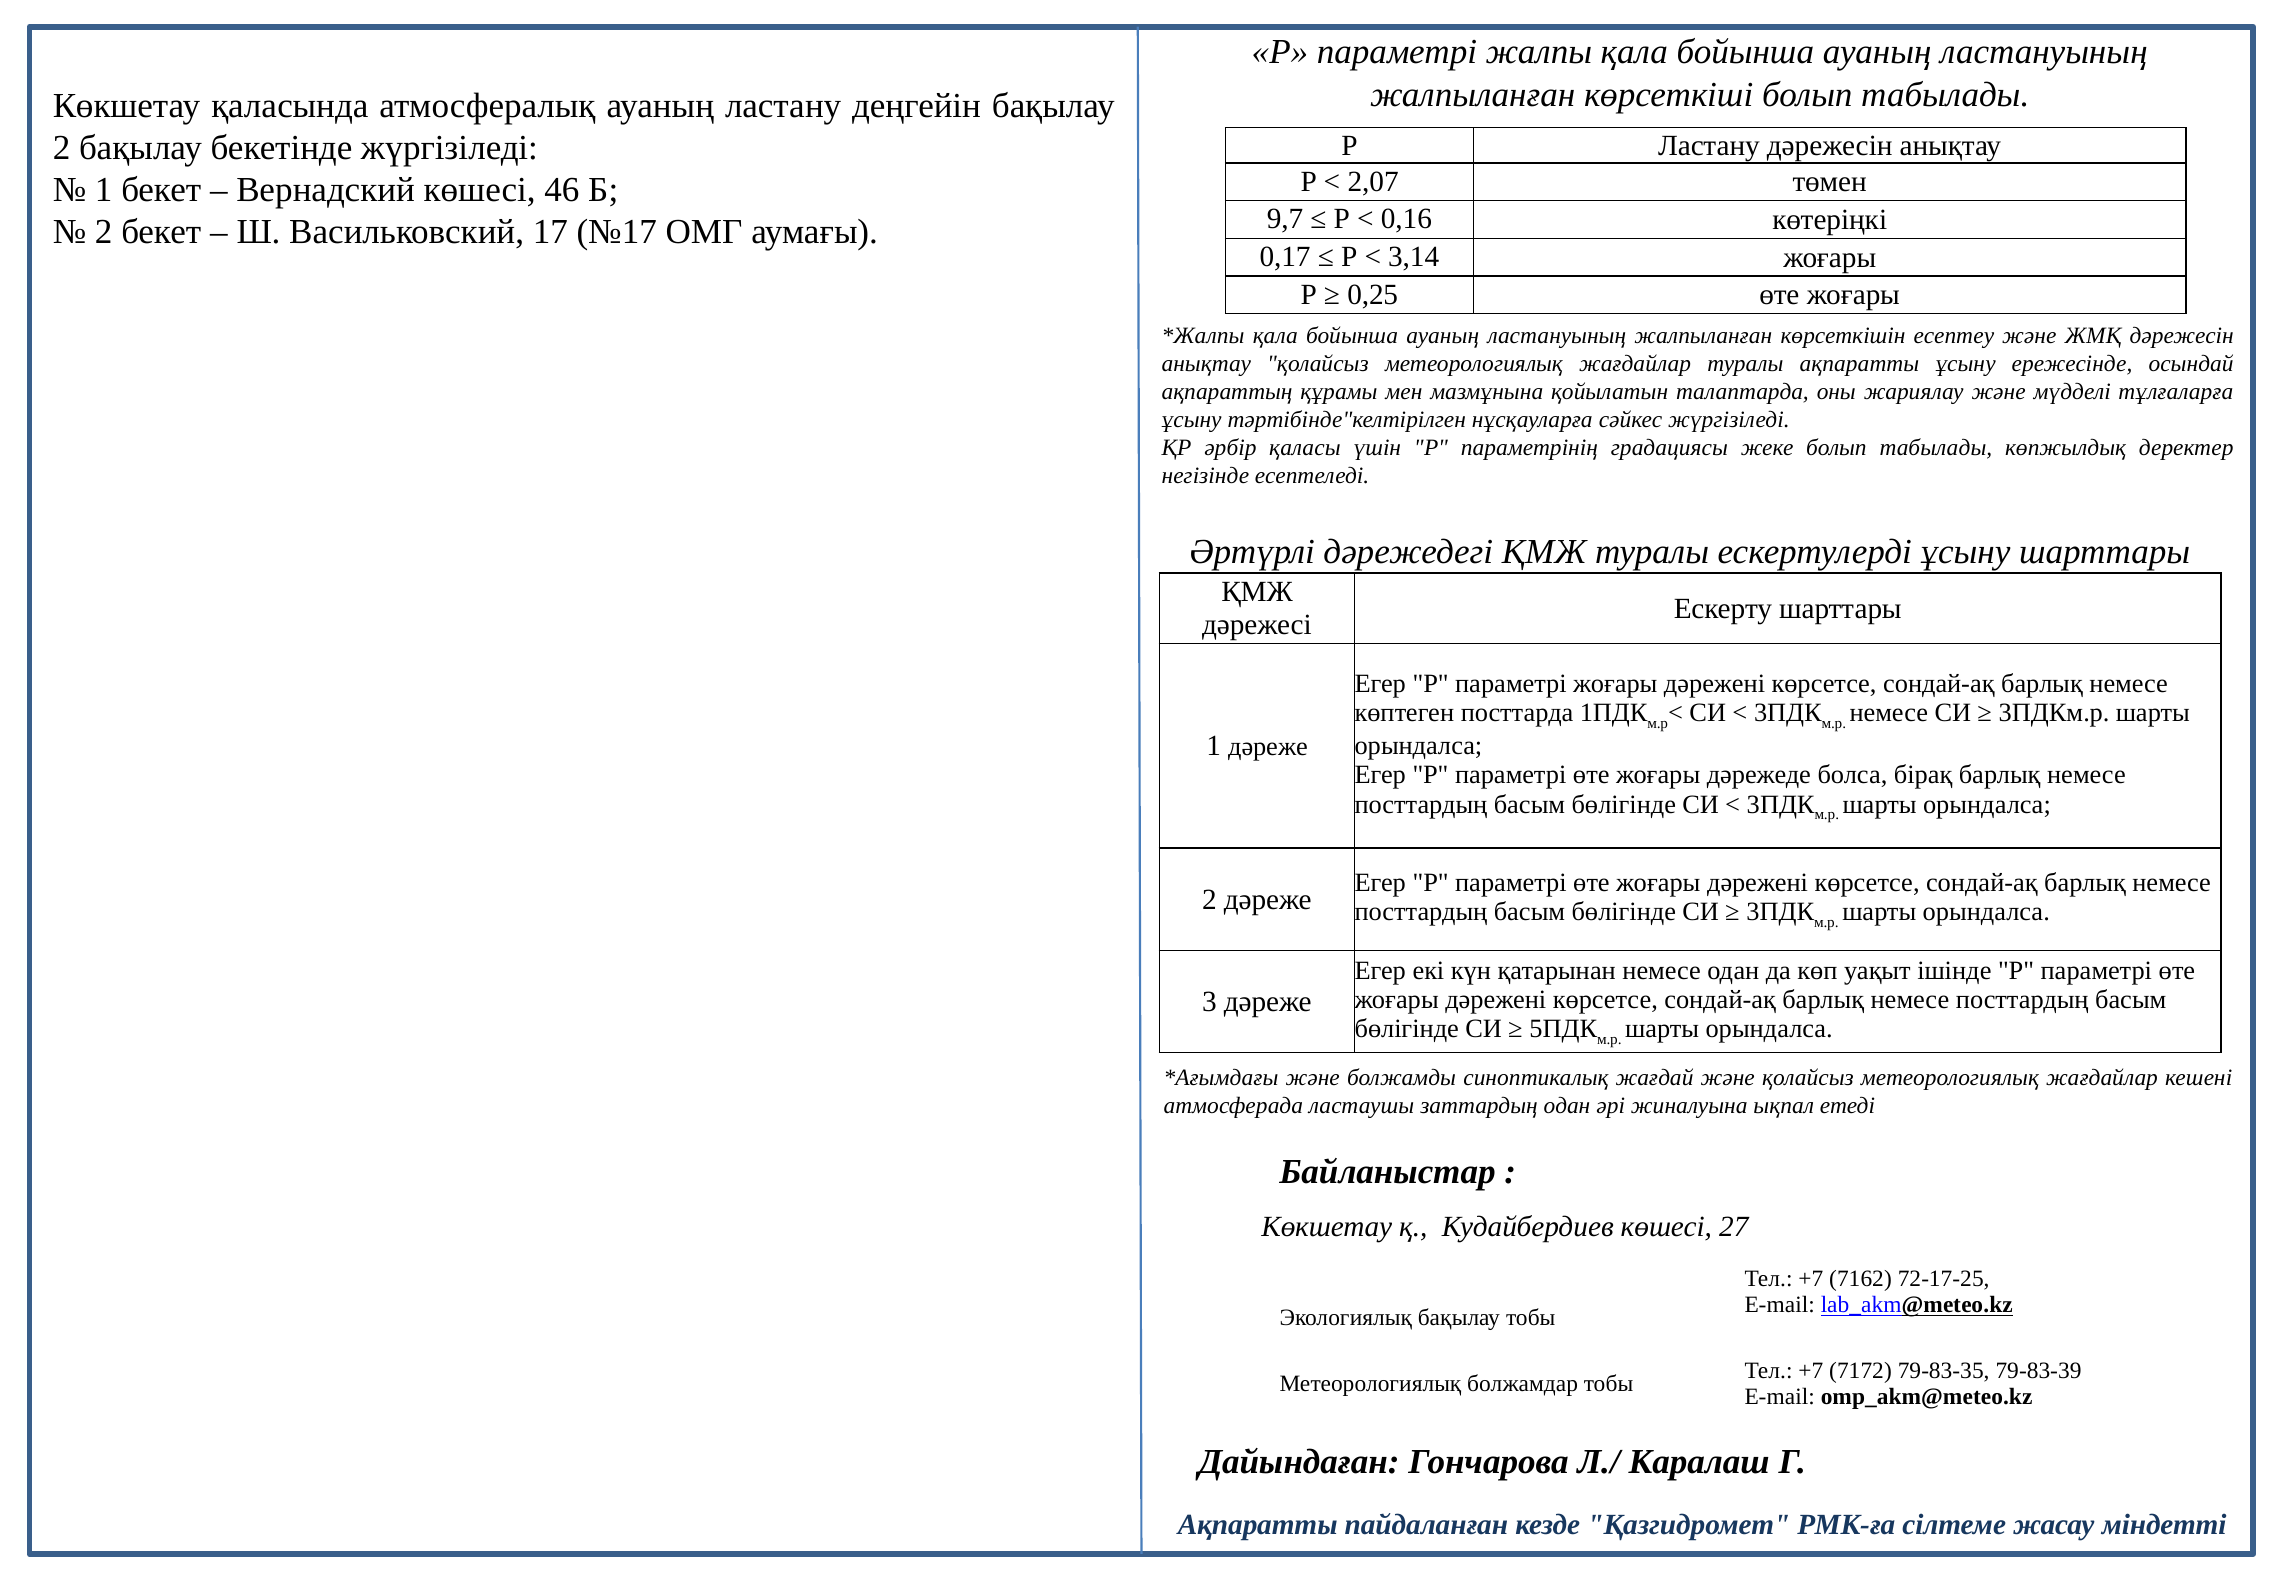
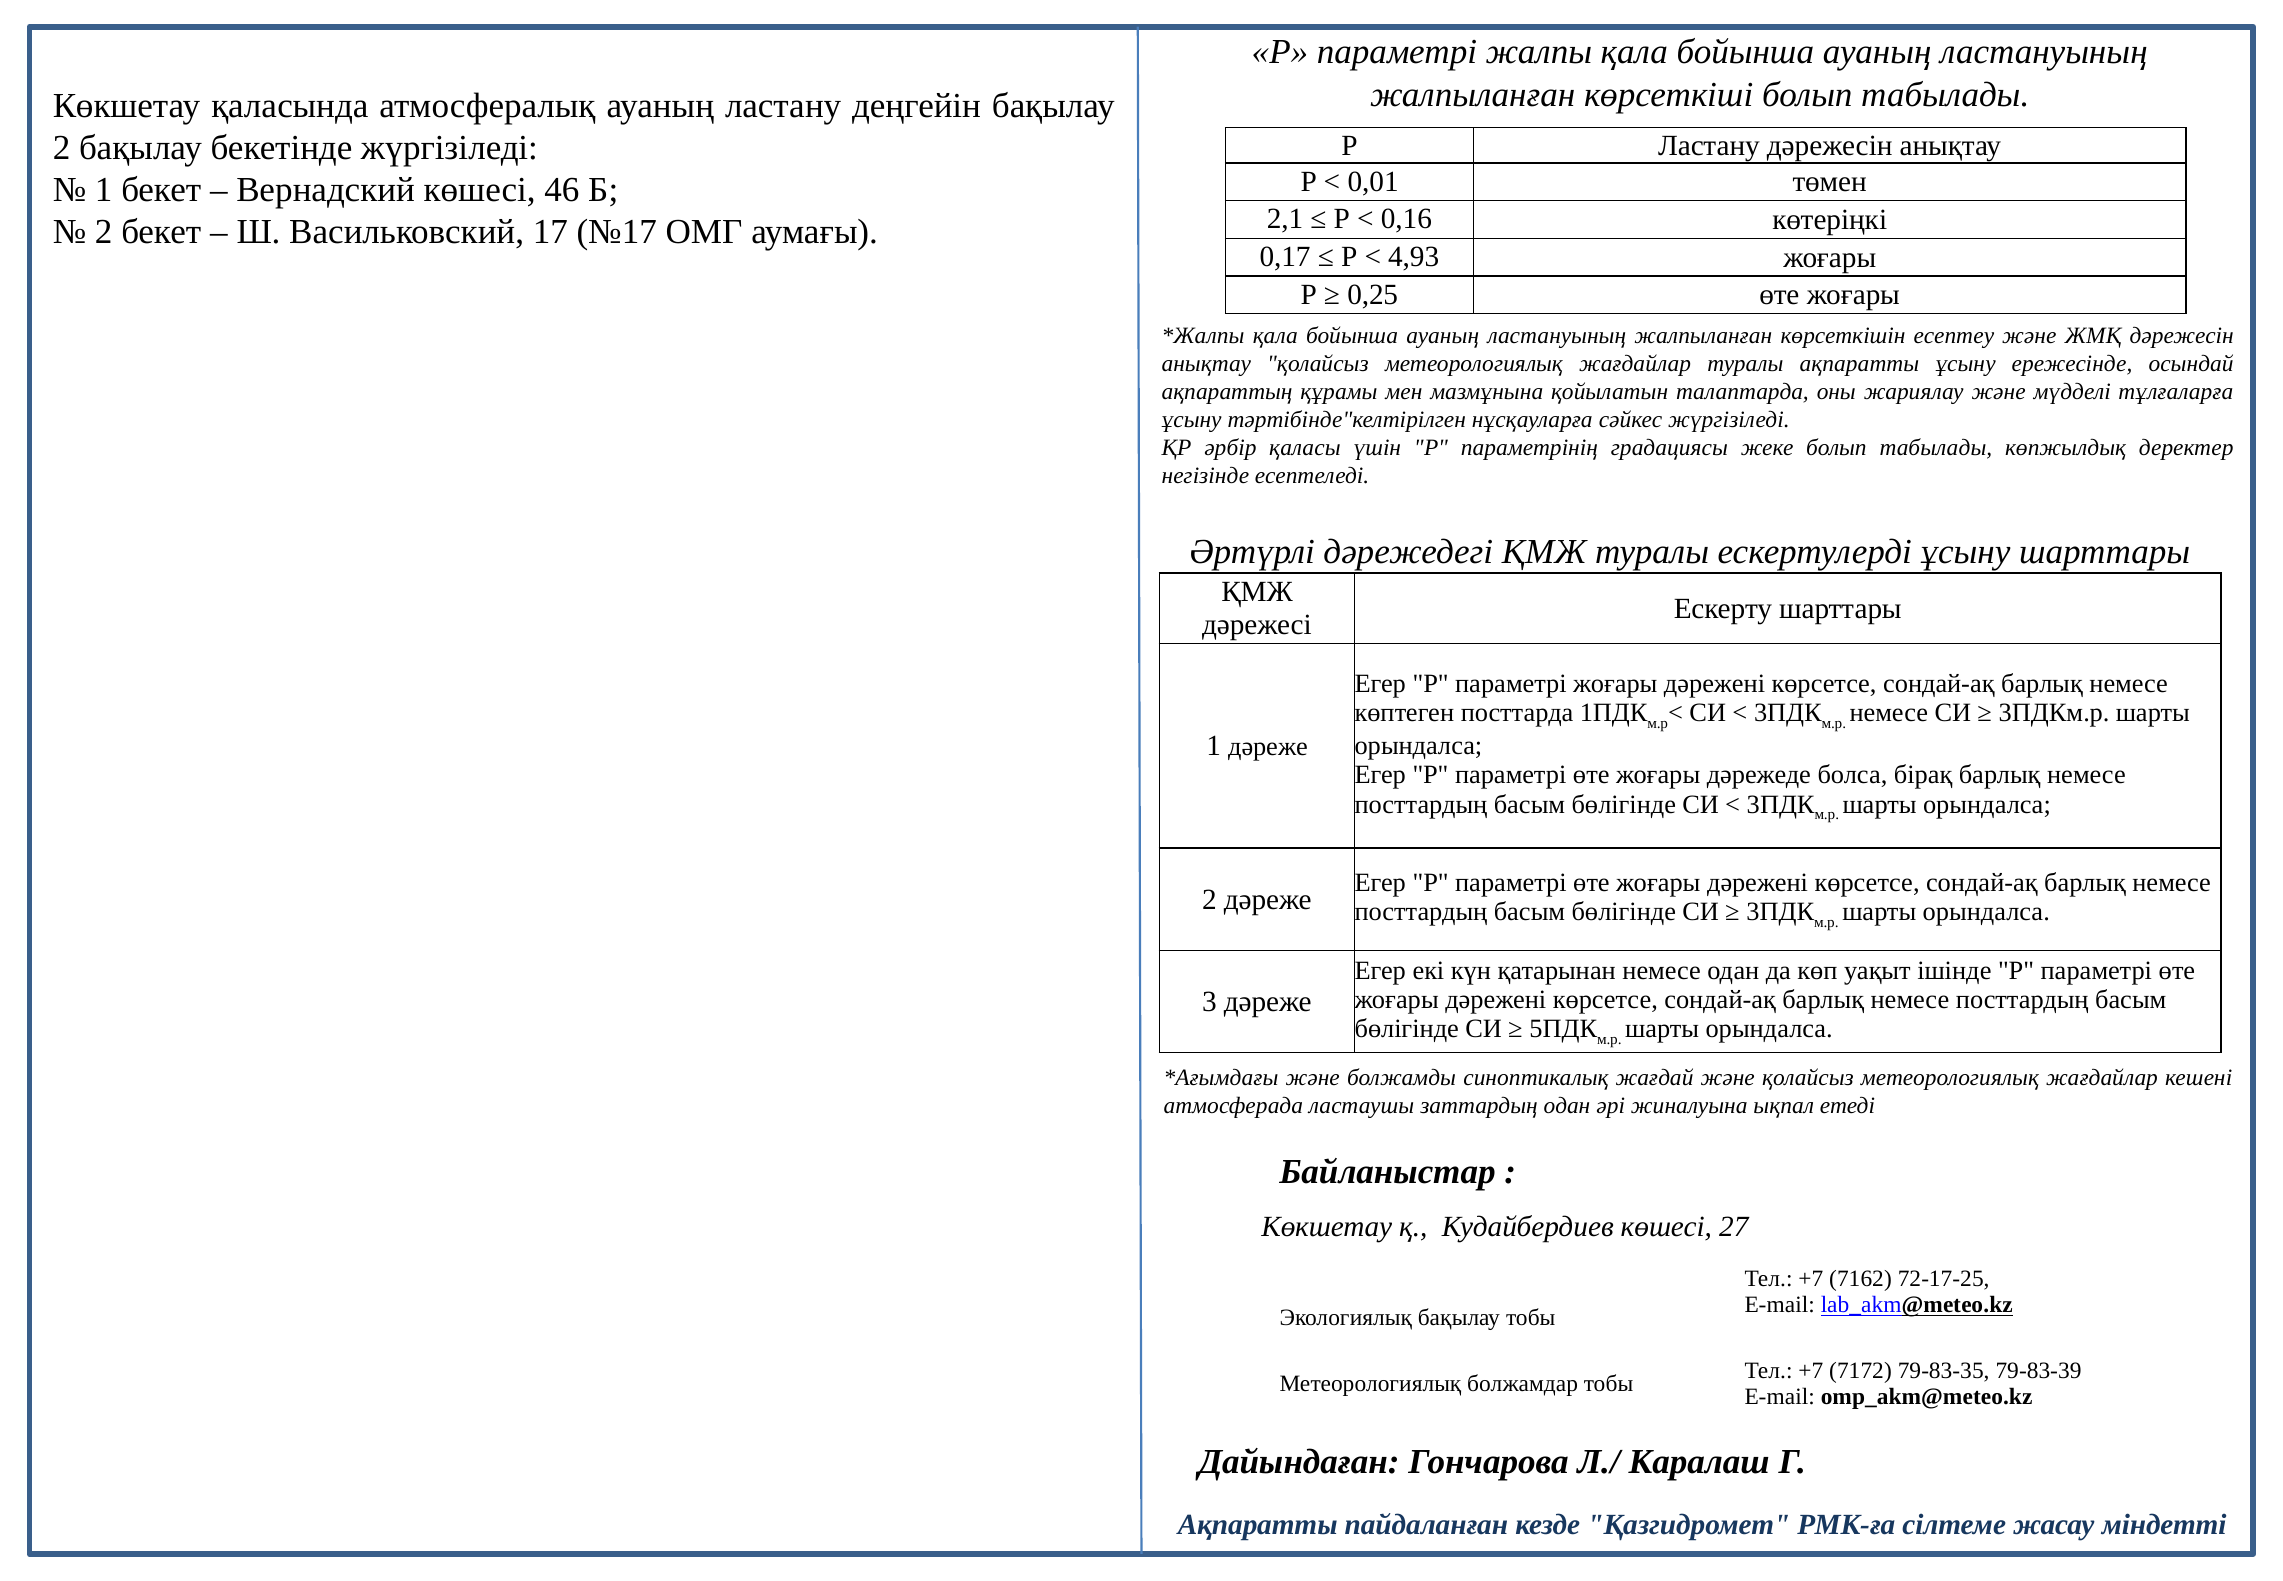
2,07: 2,07 -> 0,01
9,7: 9,7 -> 2,1
3,14: 3,14 -> 4,93
